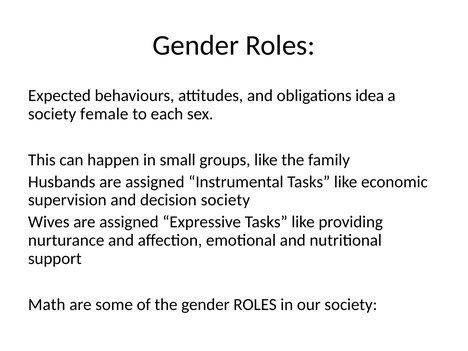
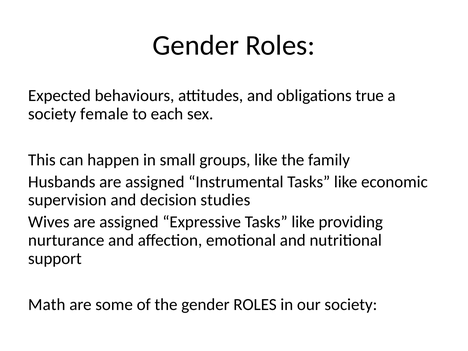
idea: idea -> true
decision society: society -> studies
